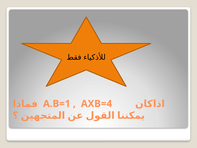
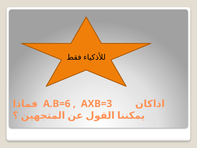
A.B=1: A.B=1 -> A.B=6
AXB=4: AXB=4 -> AXB=3
